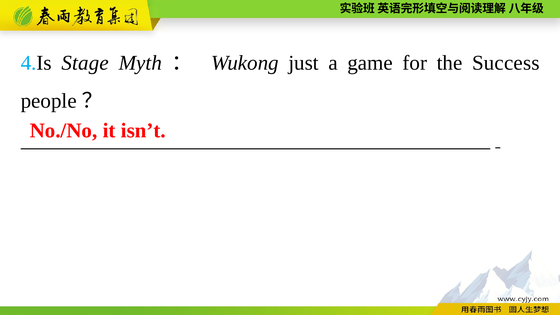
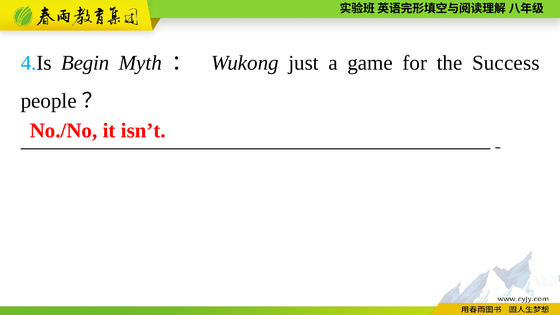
Stage: Stage -> Begin
